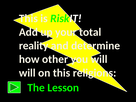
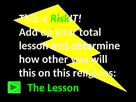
reality at (34, 46): reality -> lesson
will at (27, 73): will -> this
